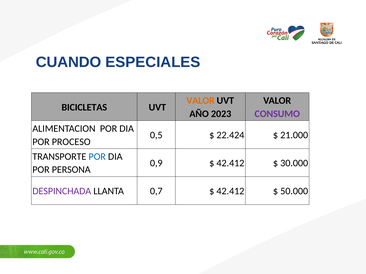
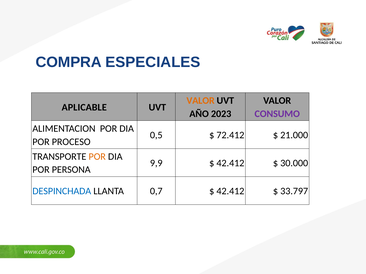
CUANDO: CUANDO -> COMPRA
BICICLETAS: BICICLETAS -> APLICABLE
22.424: 22.424 -> 72.412
POR at (97, 157) colour: blue -> orange
0,9: 0,9 -> 9,9
DESPINCHADA colour: purple -> blue
50.000: 50.000 -> 33.797
